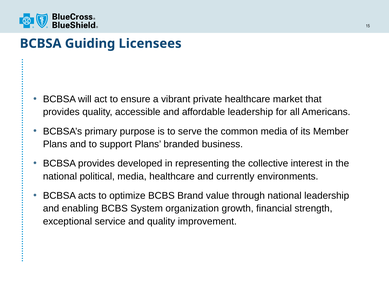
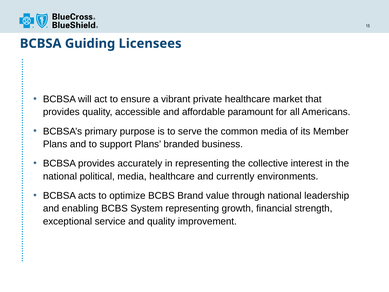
affordable leadership: leadership -> paramount
developed: developed -> accurately
System organization: organization -> representing
